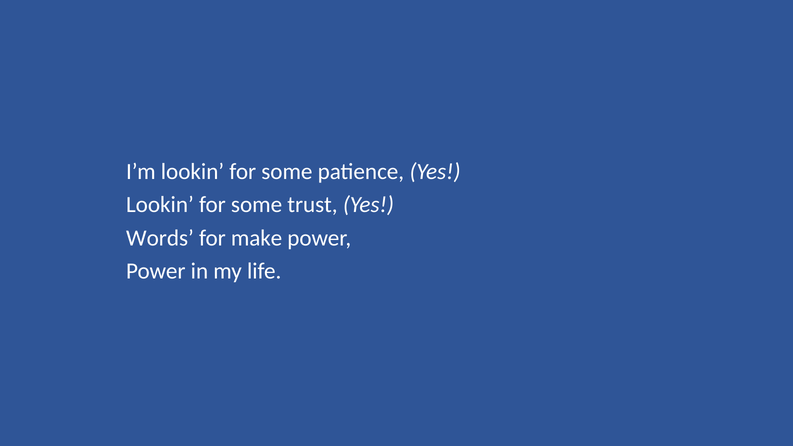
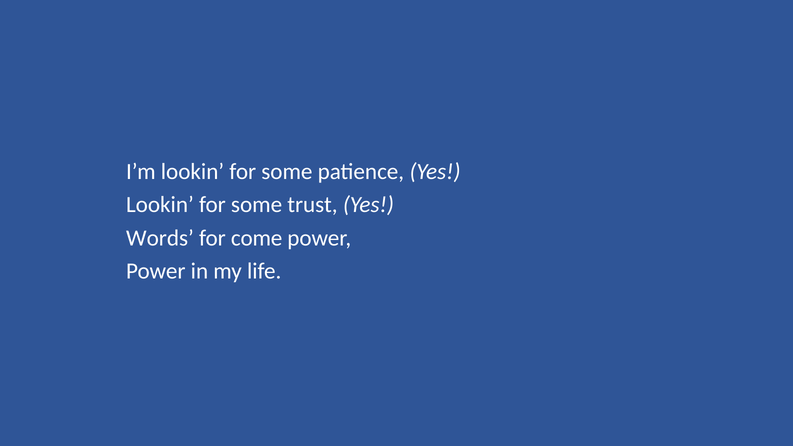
make: make -> come
